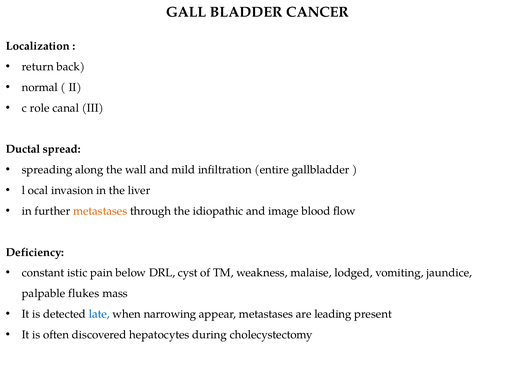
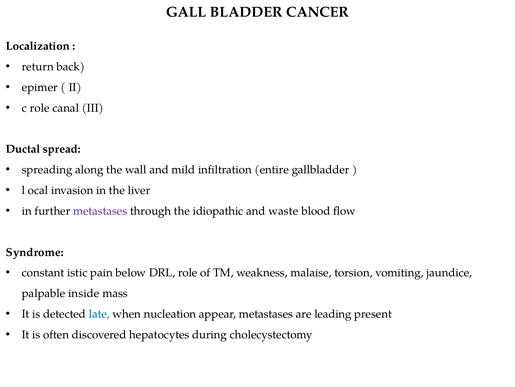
normal: normal -> epimer
metastases at (100, 211) colour: orange -> purple
image: image -> waste
Deficiency: Deficiency -> Syndrome
DRL cyst: cyst -> role
lodged: lodged -> torsion
flukes: flukes -> inside
narrowing: narrowing -> nucleation
